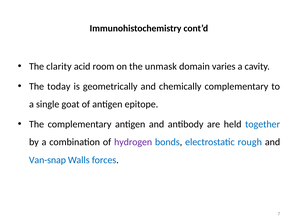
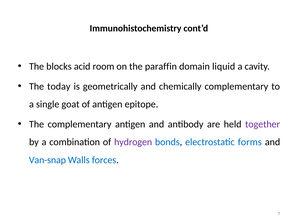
clarity: clarity -> blocks
unmask: unmask -> paraffin
varies: varies -> liquid
together colour: blue -> purple
rough: rough -> forms
